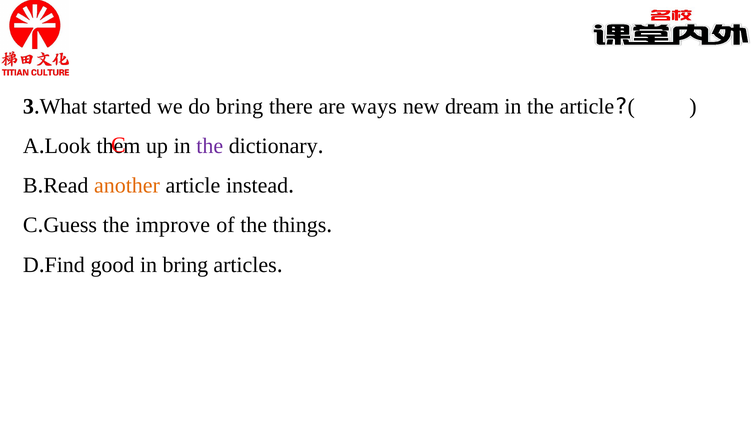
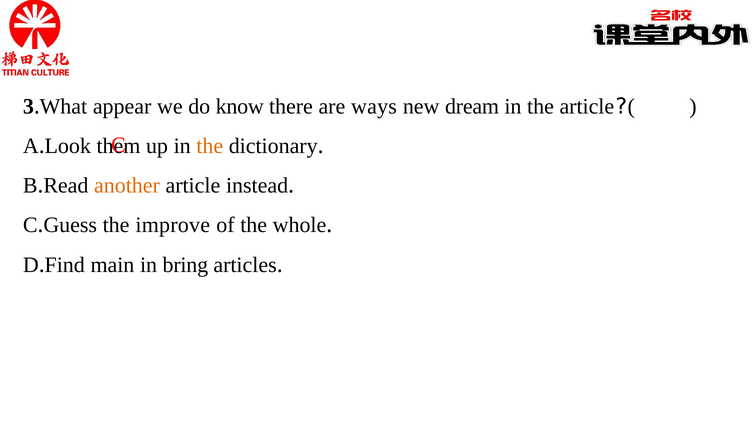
started: started -> appear
do bring: bring -> know
the at (210, 146) colour: purple -> orange
things: things -> whole
good: good -> main
